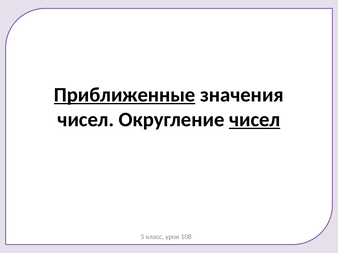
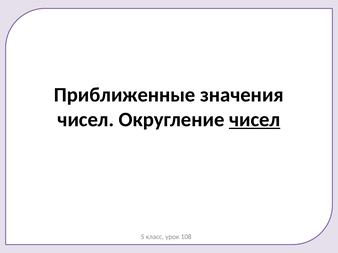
Приближенные underline: present -> none
